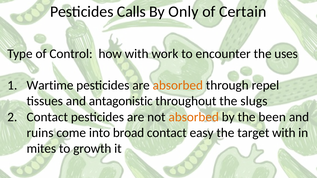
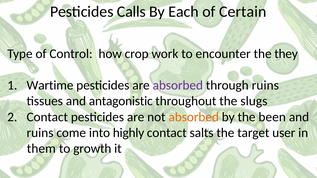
Only: Only -> Each
how with: with -> crop
uses: uses -> they
absorbed at (178, 85) colour: orange -> purple
through repel: repel -> ruins
broad: broad -> highly
easy: easy -> salts
target with: with -> user
mites: mites -> them
